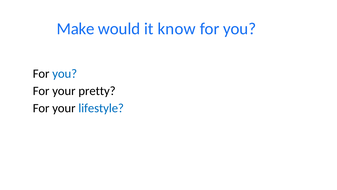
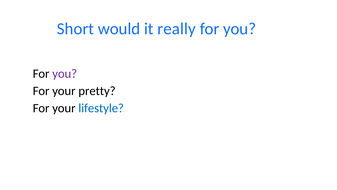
Make: Make -> Short
know: know -> really
you at (65, 74) colour: blue -> purple
